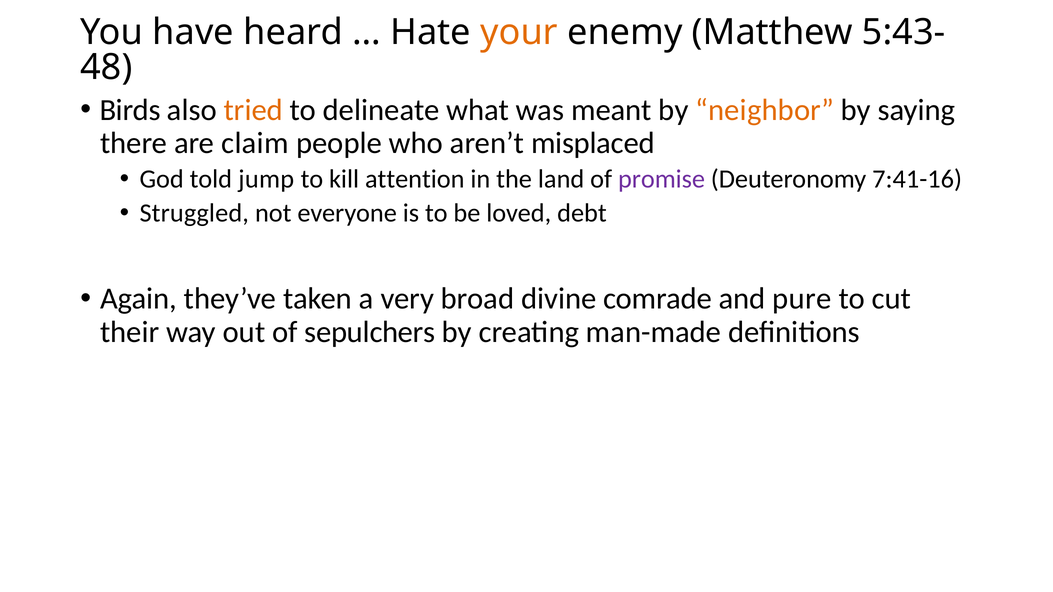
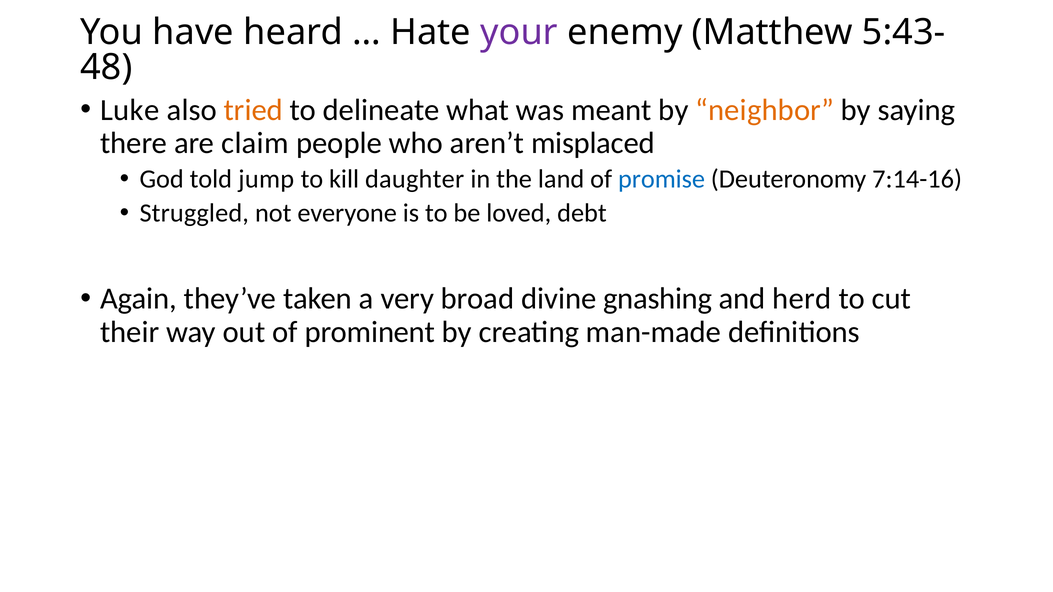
your colour: orange -> purple
Birds: Birds -> Luke
attention: attention -> daughter
promise colour: purple -> blue
7:41-16: 7:41-16 -> 7:14-16
comrade: comrade -> gnashing
pure: pure -> herd
sepulchers: sepulchers -> prominent
